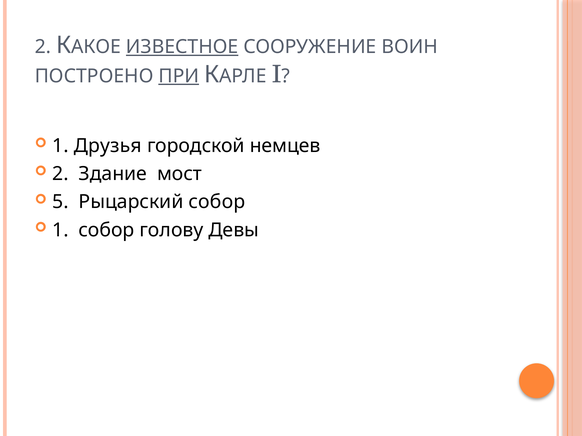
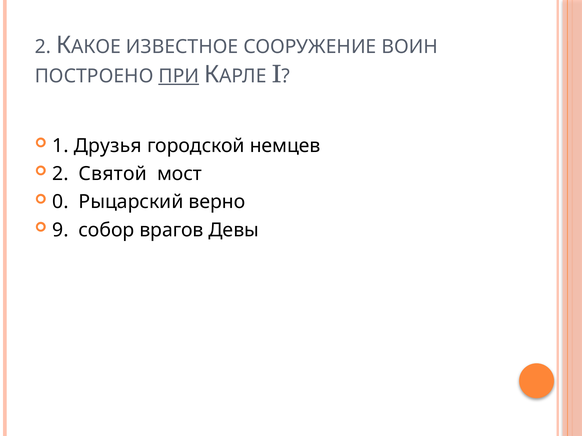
ИЗВЕСТНОЕ underline: present -> none
Здание: Здание -> Святой
5: 5 -> 0
Рыцарский собор: собор -> верно
1 at (60, 230): 1 -> 9
голову: голову -> врагов
